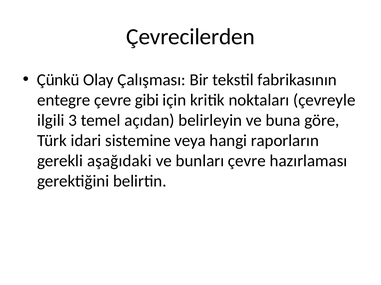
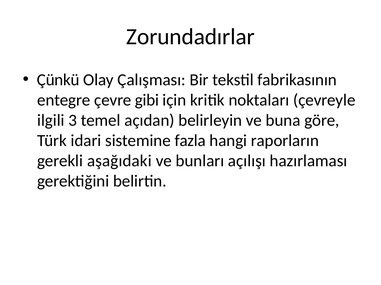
Çevrecilerden: Çevrecilerden -> Zorundadırlar
veya: veya -> fazla
bunları çevre: çevre -> açılışı
